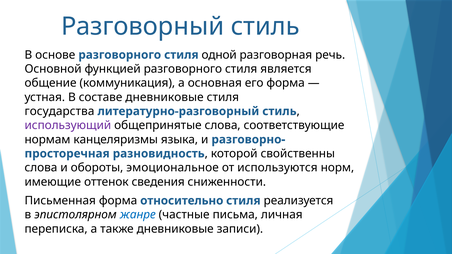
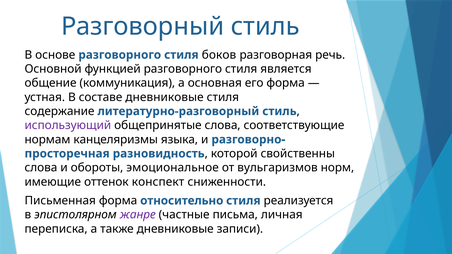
одной: одной -> боков
государства: государства -> содержание
используются: используются -> вульгаризмов
сведения: сведения -> конспект
жанре colour: blue -> purple
